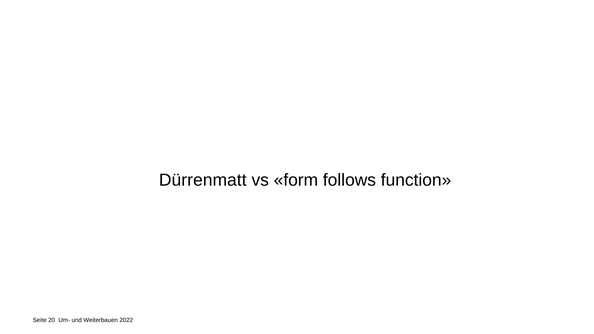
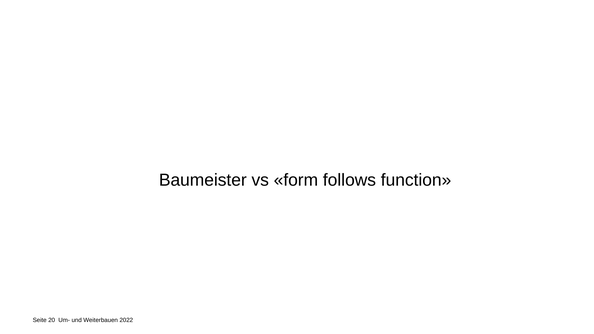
Dürrenmatt: Dürrenmatt -> Baumeister
